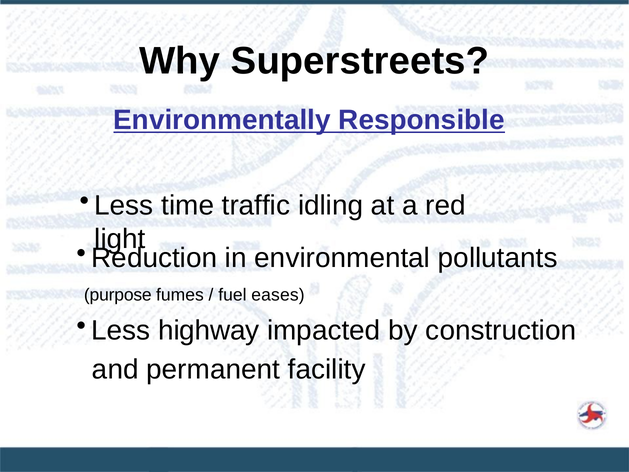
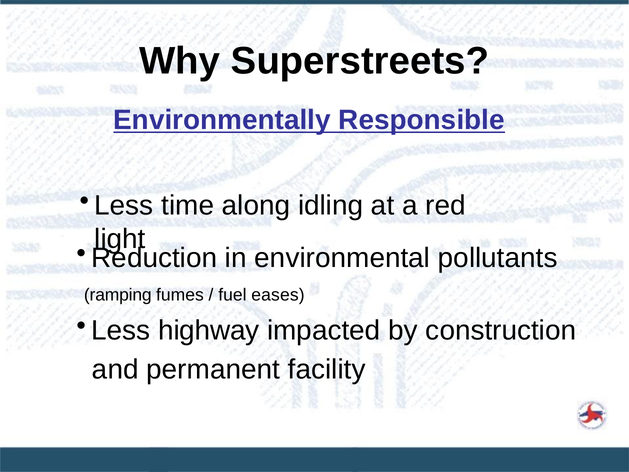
traffic: traffic -> along
purpose: purpose -> ramping
